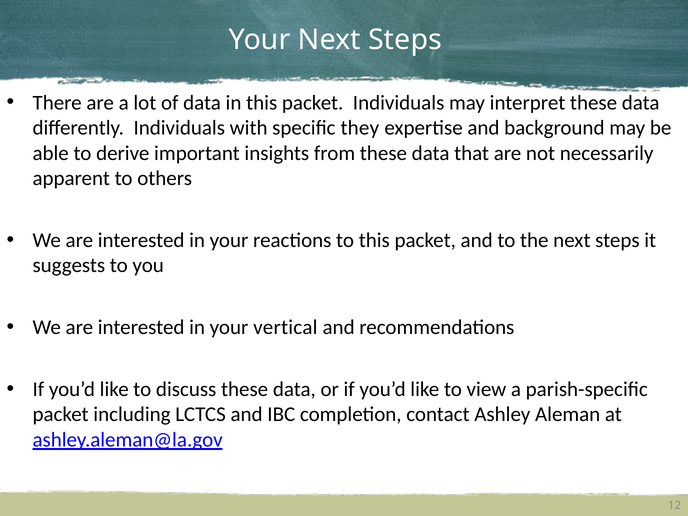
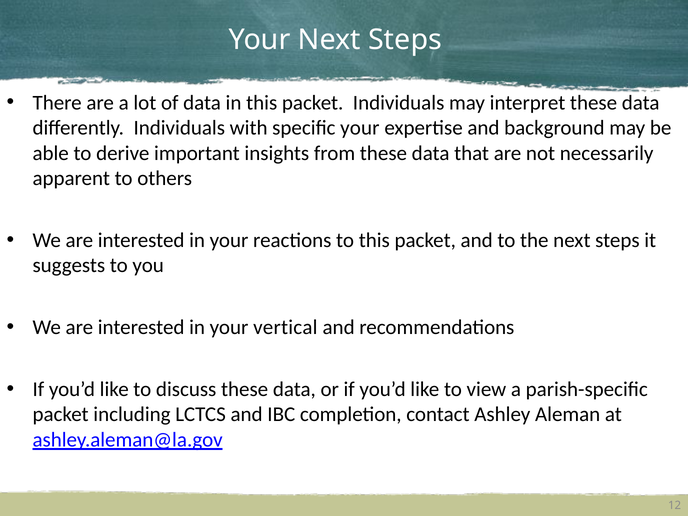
specific they: they -> your
